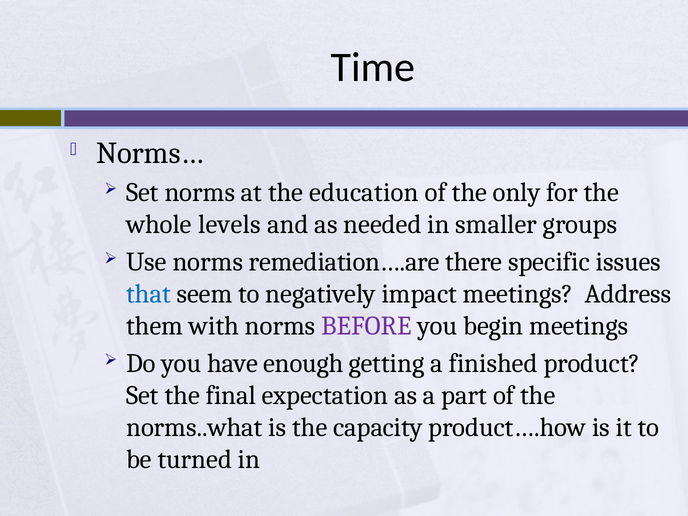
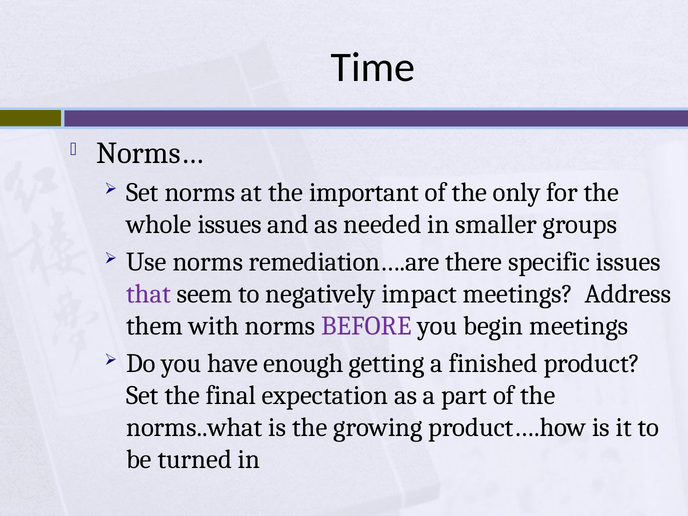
education: education -> important
whole levels: levels -> issues
that colour: blue -> purple
capacity: capacity -> growing
